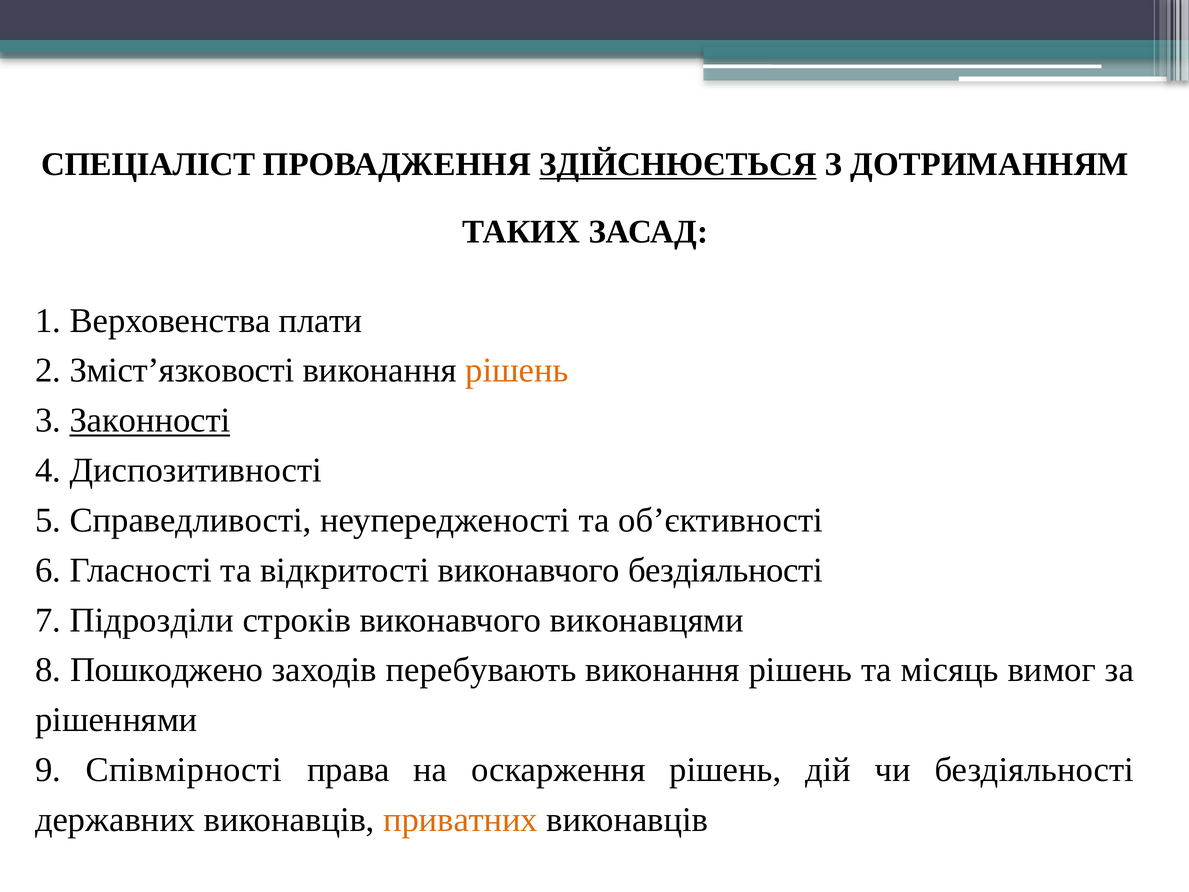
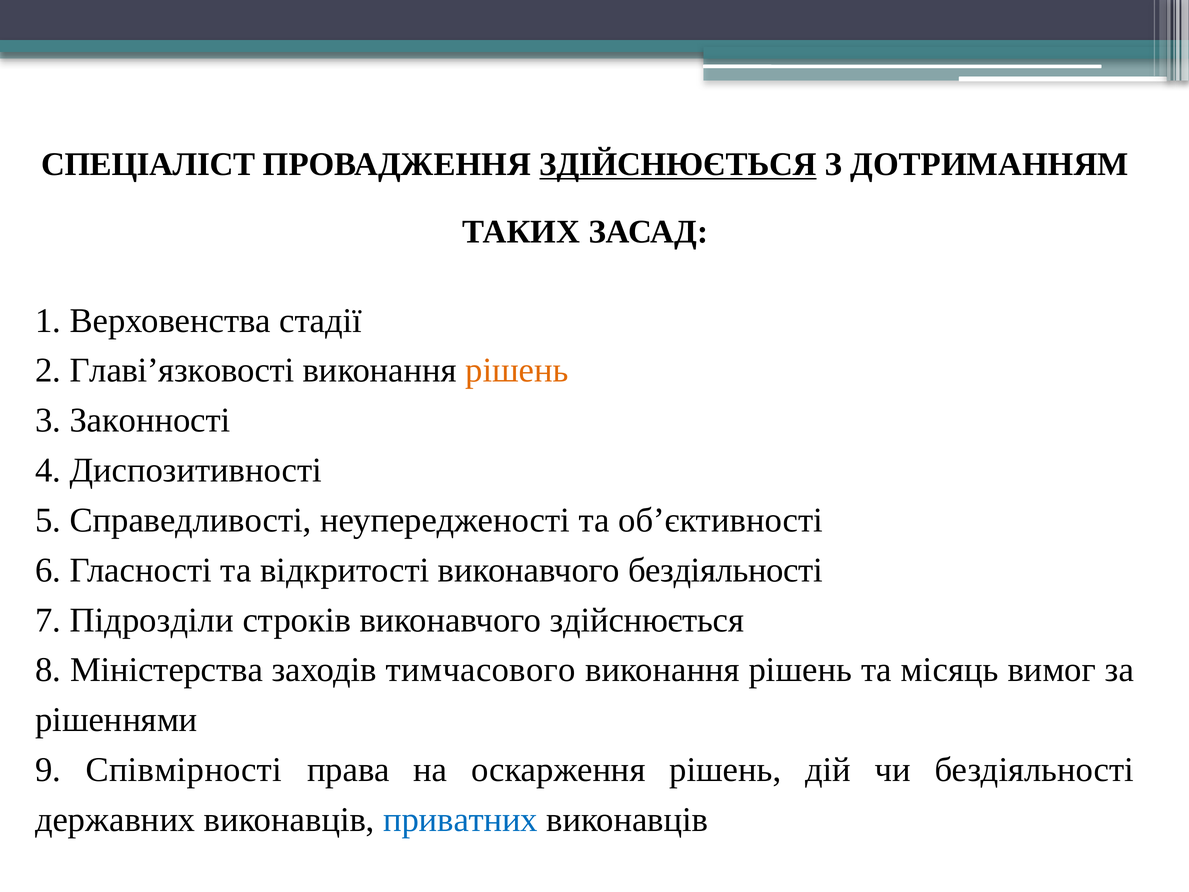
плати: плати -> стадії
Зміст’язковості: Зміст’язковості -> Главі’язковості
Законності underline: present -> none
виконавчого виконавцями: виконавцями -> здійснюється
Пошкоджено: Пошкоджено -> Міністерства
перебувають: перебувають -> тимчасового
приватних colour: orange -> blue
